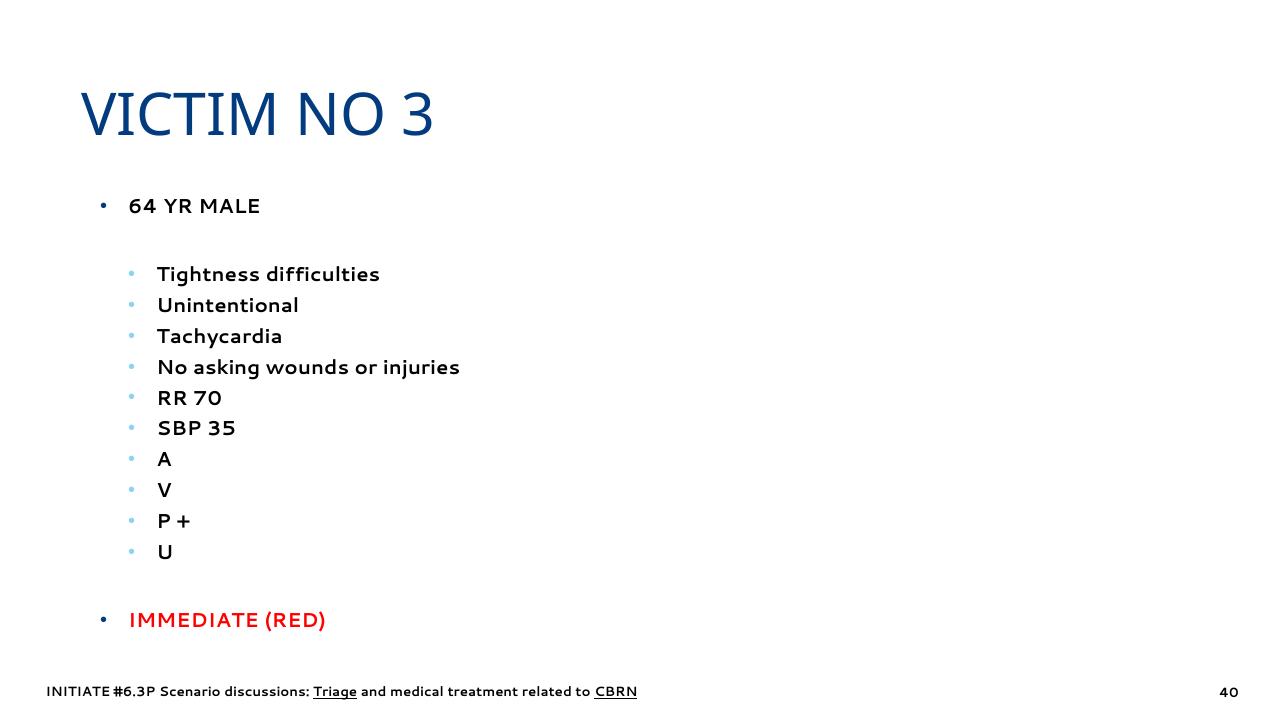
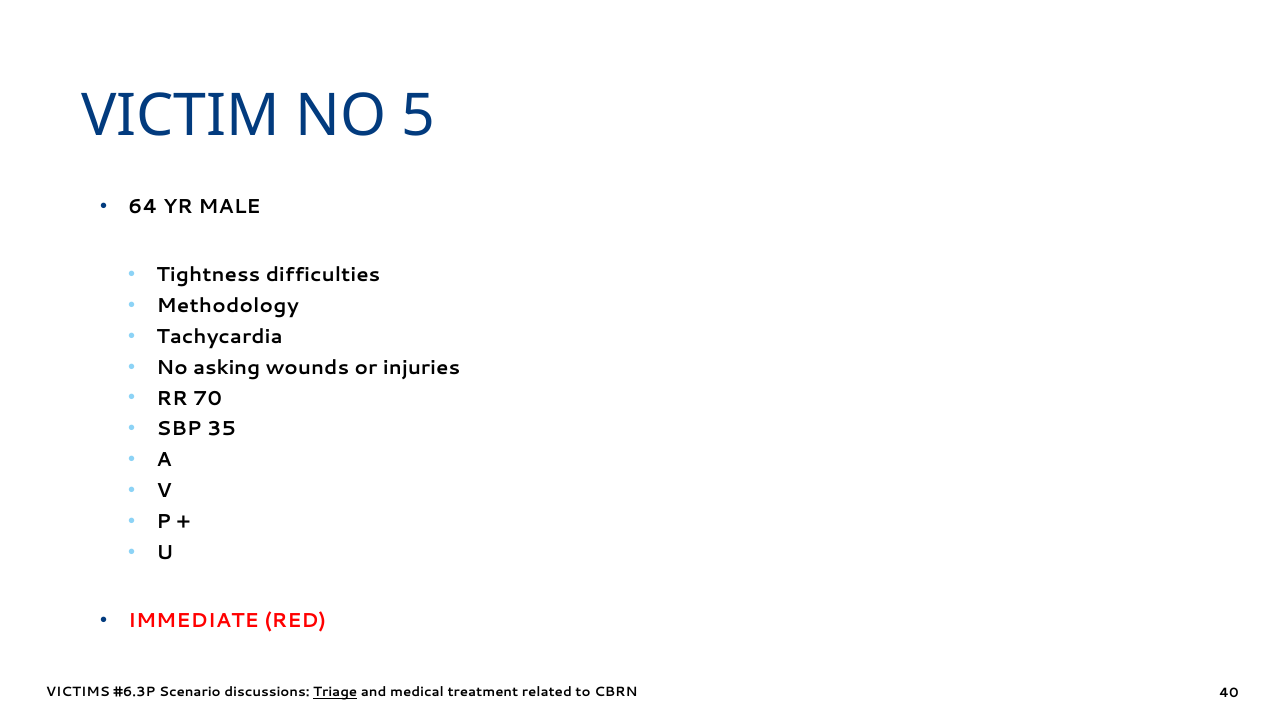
3: 3 -> 5
Unintentional: Unintentional -> Methodology
INITIATE: INITIATE -> VICTIMS
CBRN underline: present -> none
